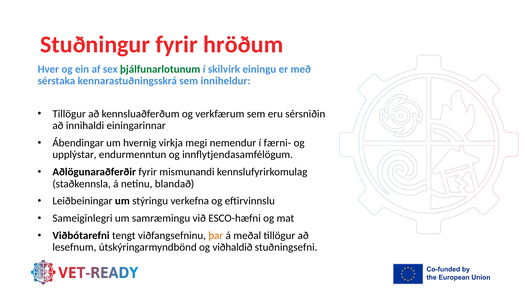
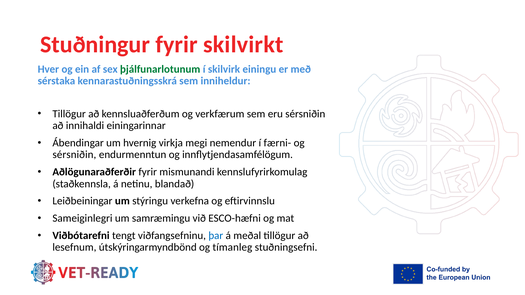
hröðum: hröðum -> skilvirkt
upplýstar at (74, 155): upplýstar -> sérsniðin
þar colour: orange -> blue
viðhaldið: viðhaldið -> tímanleg
